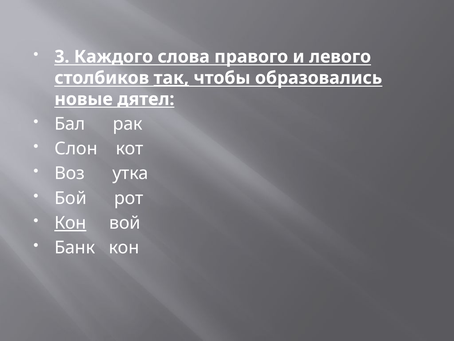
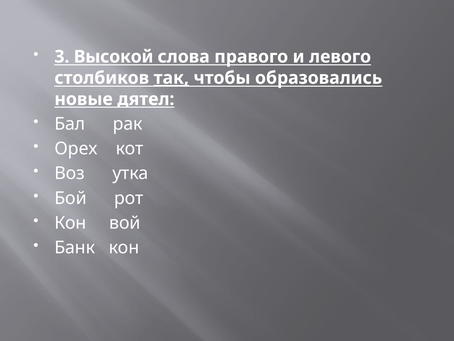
Каждого: Каждого -> Высокой
Слон: Слон -> Орех
Кон at (70, 223) underline: present -> none
